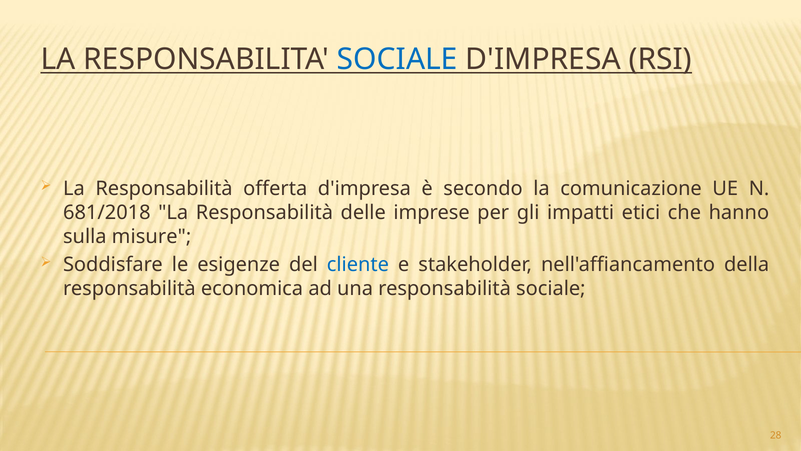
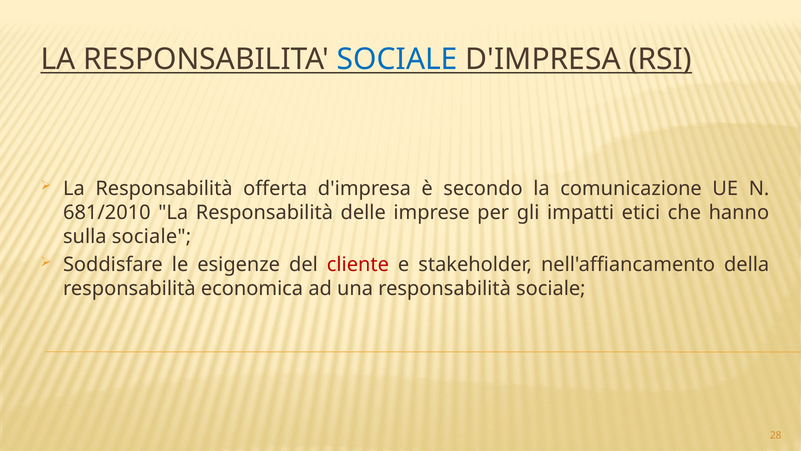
681/2018: 681/2018 -> 681/2010
sulla misure: misure -> sociale
cliente colour: blue -> red
